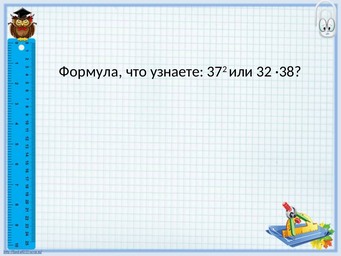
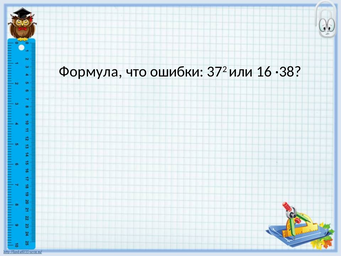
узнаете: узнаете -> ошибки
32: 32 -> 16
